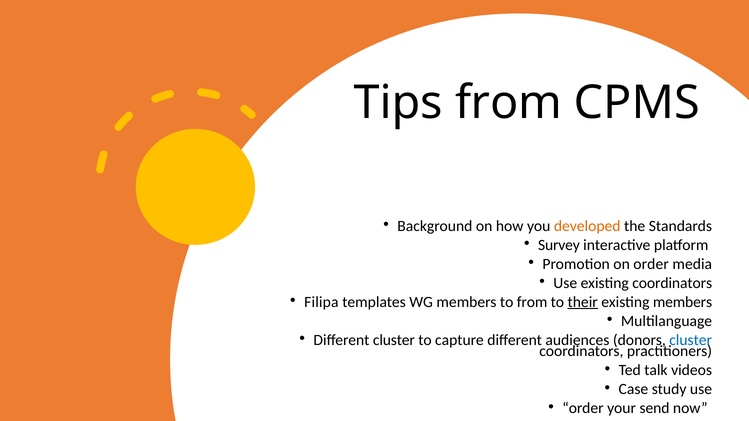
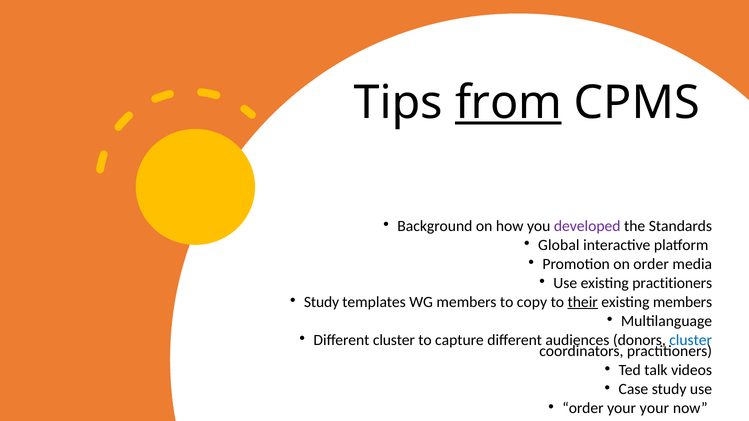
from at (508, 103) underline: none -> present
developed colour: orange -> purple
Survey: Survey -> Global
existing coordinators: coordinators -> practitioners
Filipa at (321, 302): Filipa -> Study
to from: from -> copy
your send: send -> your
